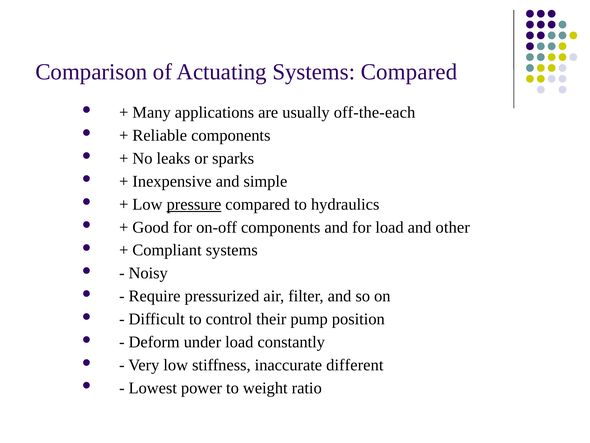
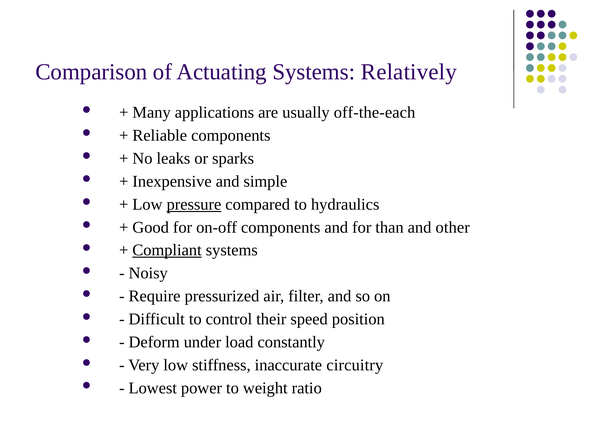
Systems Compared: Compared -> Relatively
for load: load -> than
Compliant underline: none -> present
pump: pump -> speed
different: different -> circuitry
